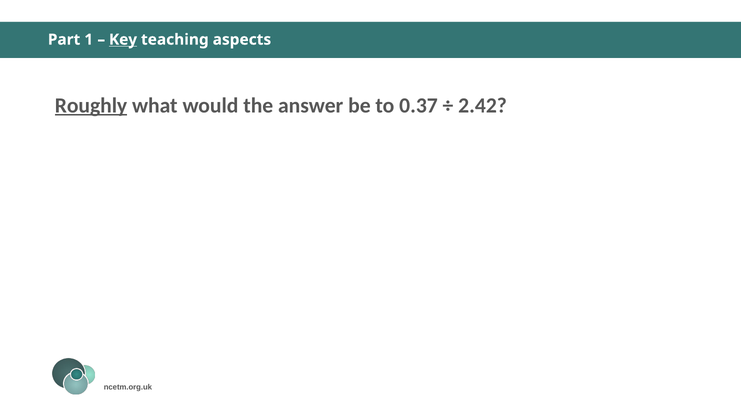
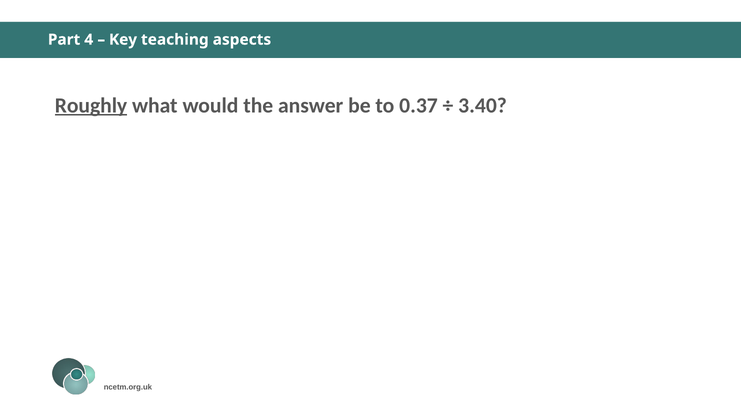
1: 1 -> 4
Key underline: present -> none
2.42: 2.42 -> 3.40
